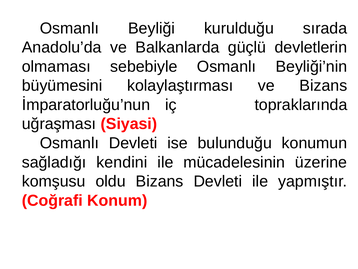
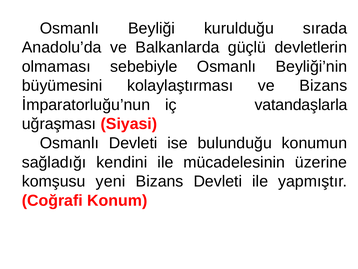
topraklarında: topraklarında -> vatandaşlarla
oldu: oldu -> yeni
